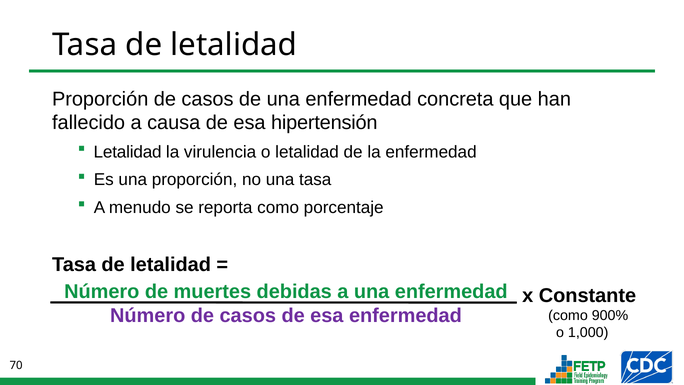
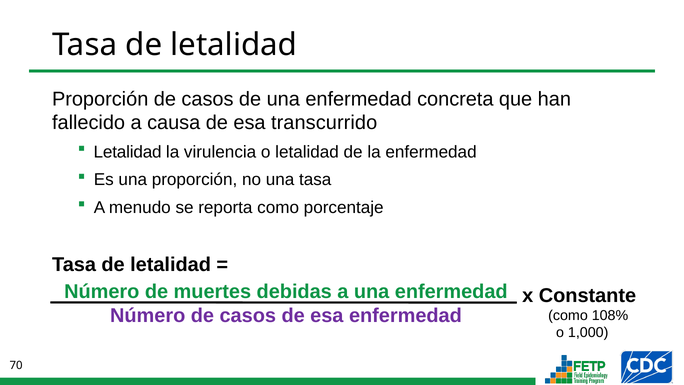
hipertensión: hipertensión -> transcurrido
900%: 900% -> 108%
